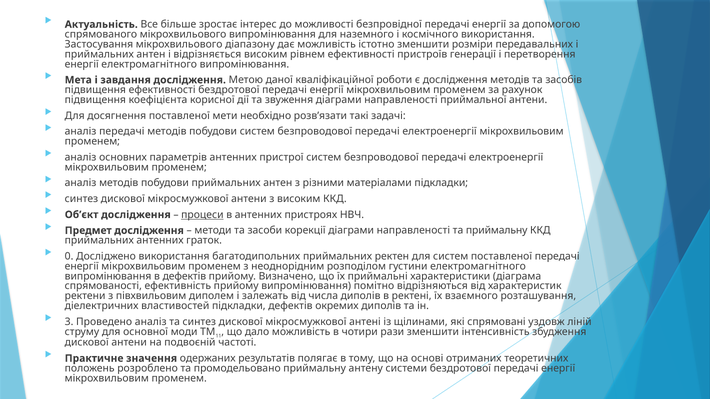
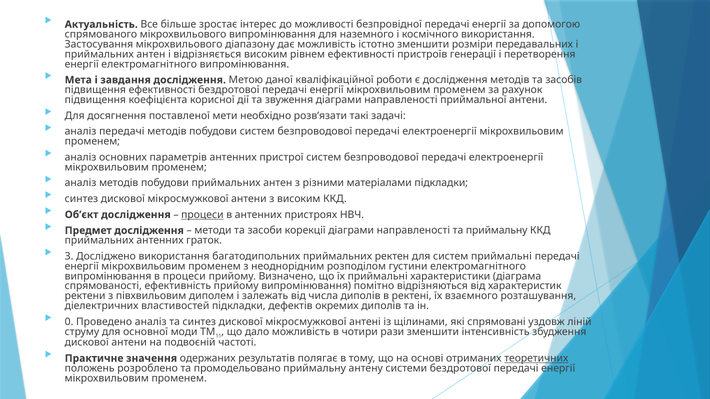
0: 0 -> 3
систем поставленої: поставленої -> приймальні
в дефектів: дефектів -> процеси
3: 3 -> 0
теоретичних underline: none -> present
